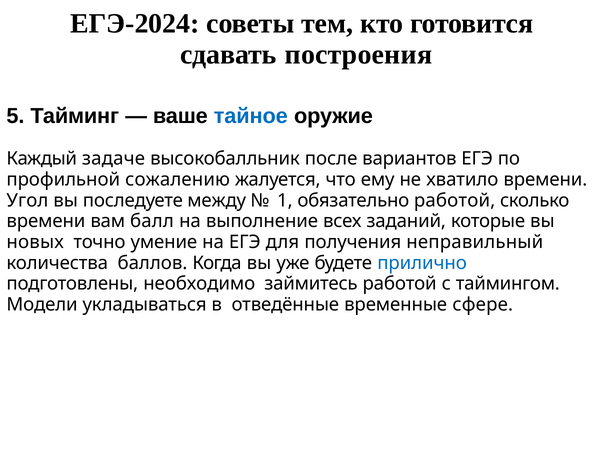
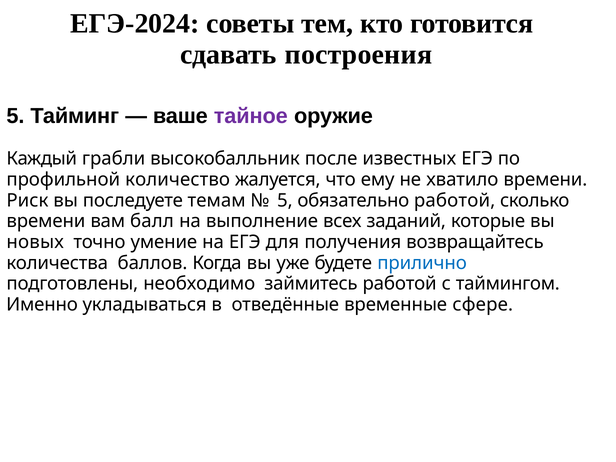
тайное colour: blue -> purple
задаче: задаче -> грабли
вариантов: вариантов -> известных
сожалению: сожалению -> количество
Угол: Угол -> Риск
между: между -> темам
1 at (285, 201): 1 -> 5
неправильный: неправильный -> возвращайтесь
Модели: Модели -> Именно
